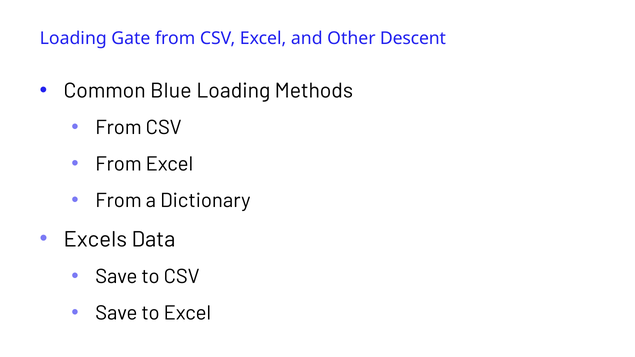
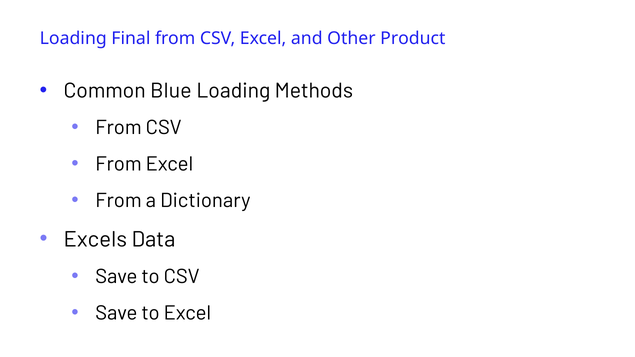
Gate: Gate -> Final
Descent: Descent -> Product
